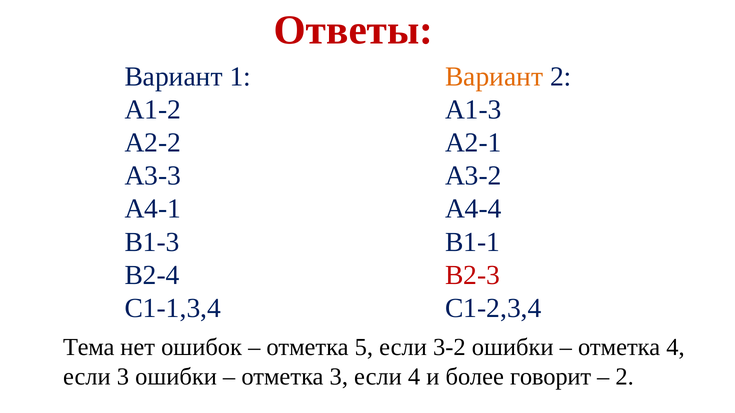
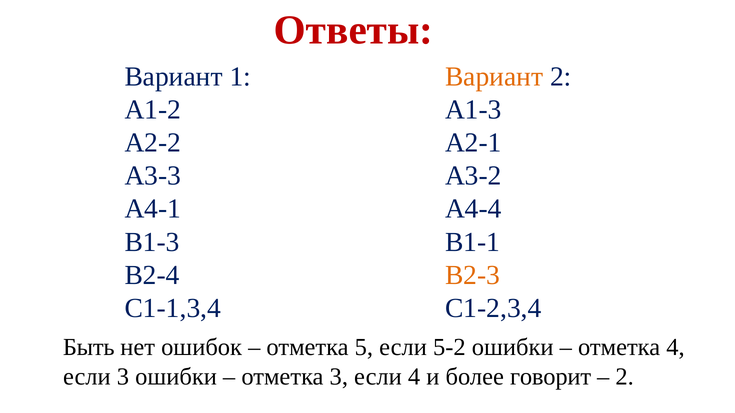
В2-3 colour: red -> orange
Тема: Тема -> Быть
3-2: 3-2 -> 5-2
